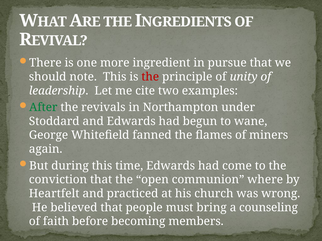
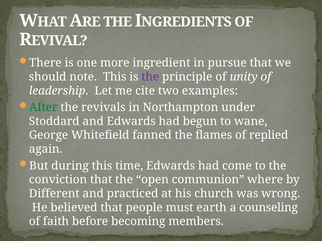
the at (150, 77) colour: red -> purple
miners: miners -> replied
Heartfelt: Heartfelt -> Different
bring: bring -> earth
